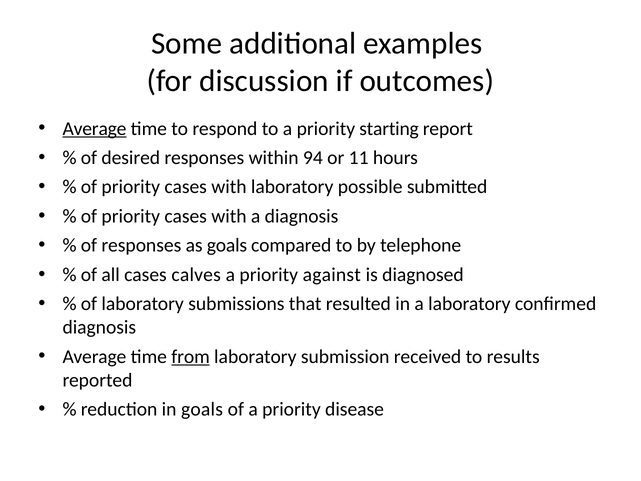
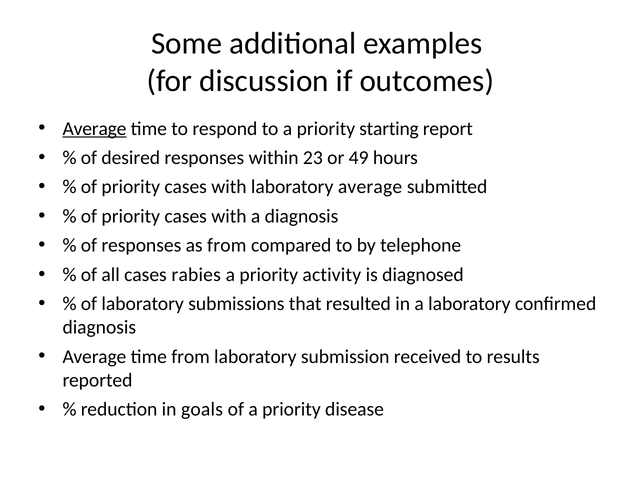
94: 94 -> 23
11: 11 -> 49
laboratory possible: possible -> average
as goals: goals -> from
calves: calves -> rabies
against: against -> activity
from at (191, 356) underline: present -> none
